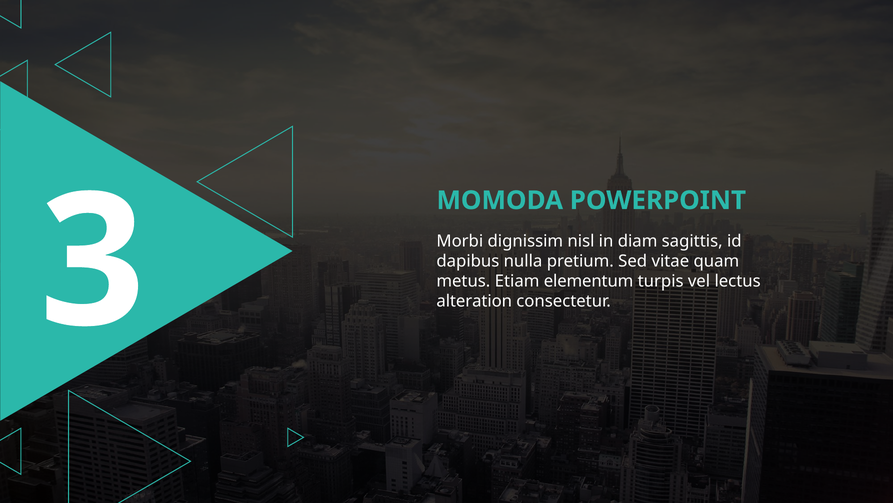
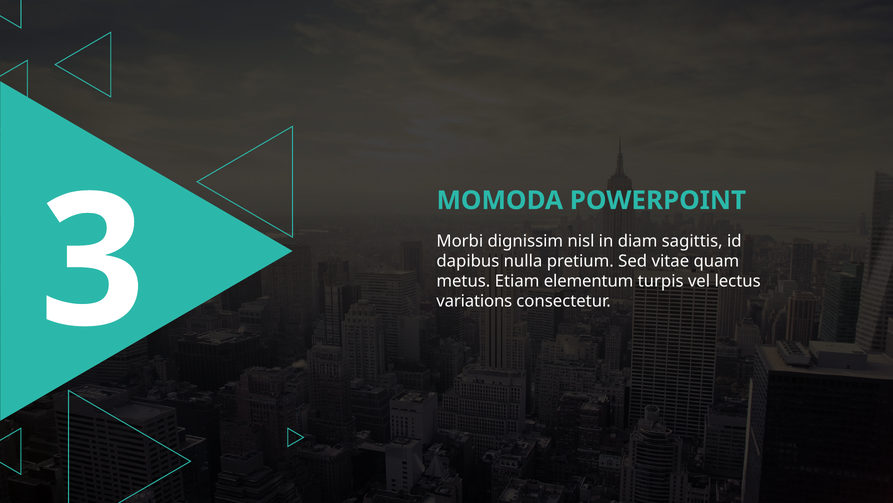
alteration: alteration -> variations
